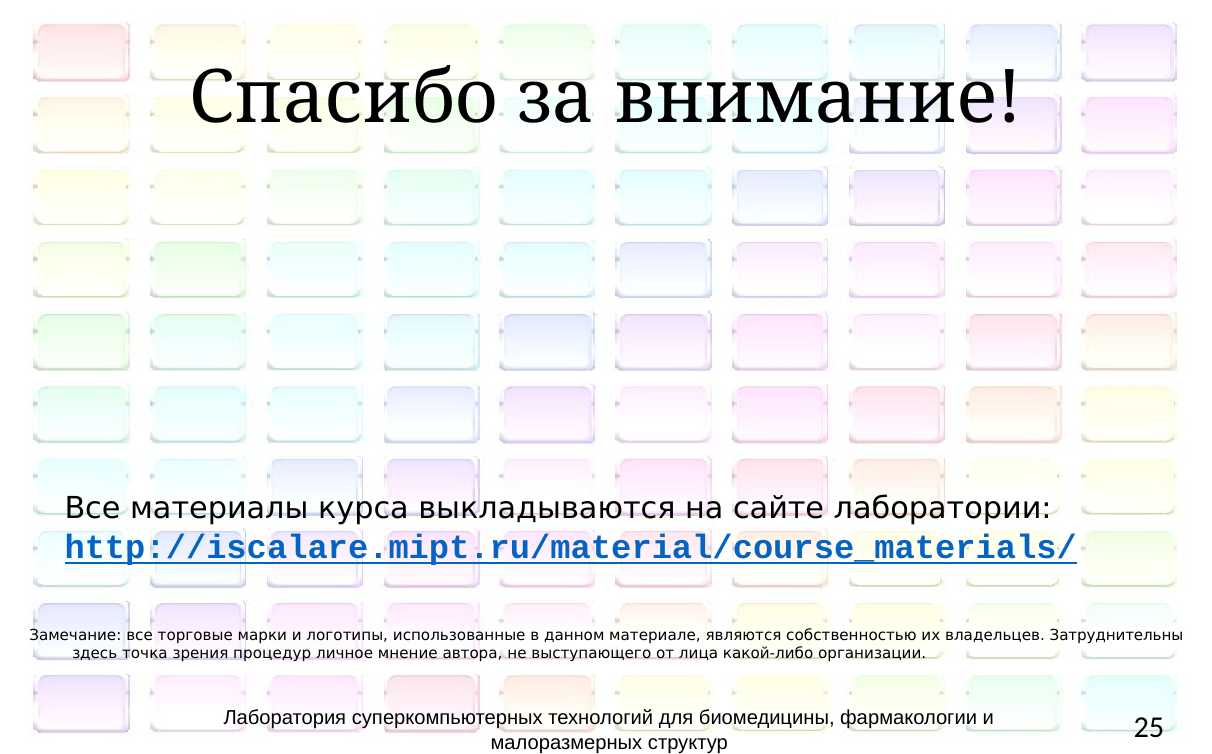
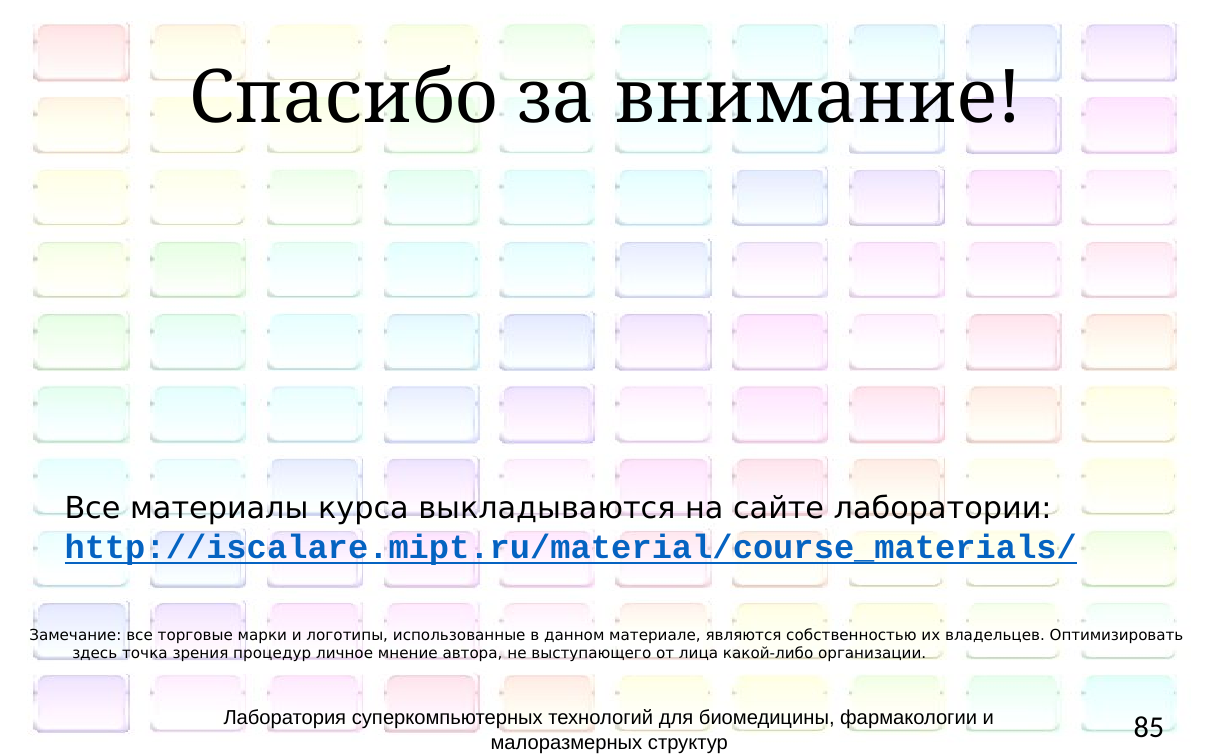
Затруднительны: Затруднительны -> Оптимизировать
25: 25 -> 85
